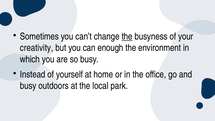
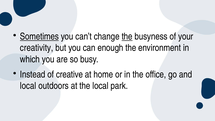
Sometimes underline: none -> present
yourself: yourself -> creative
busy at (28, 86): busy -> local
